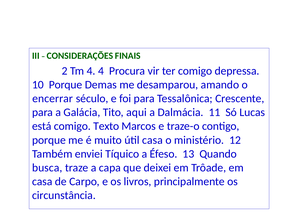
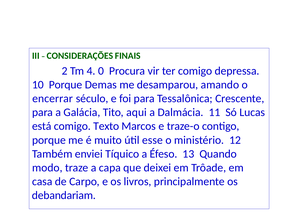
4 4: 4 -> 0
útil casa: casa -> esse
busca: busca -> modo
circunstância: circunstância -> debandariam
